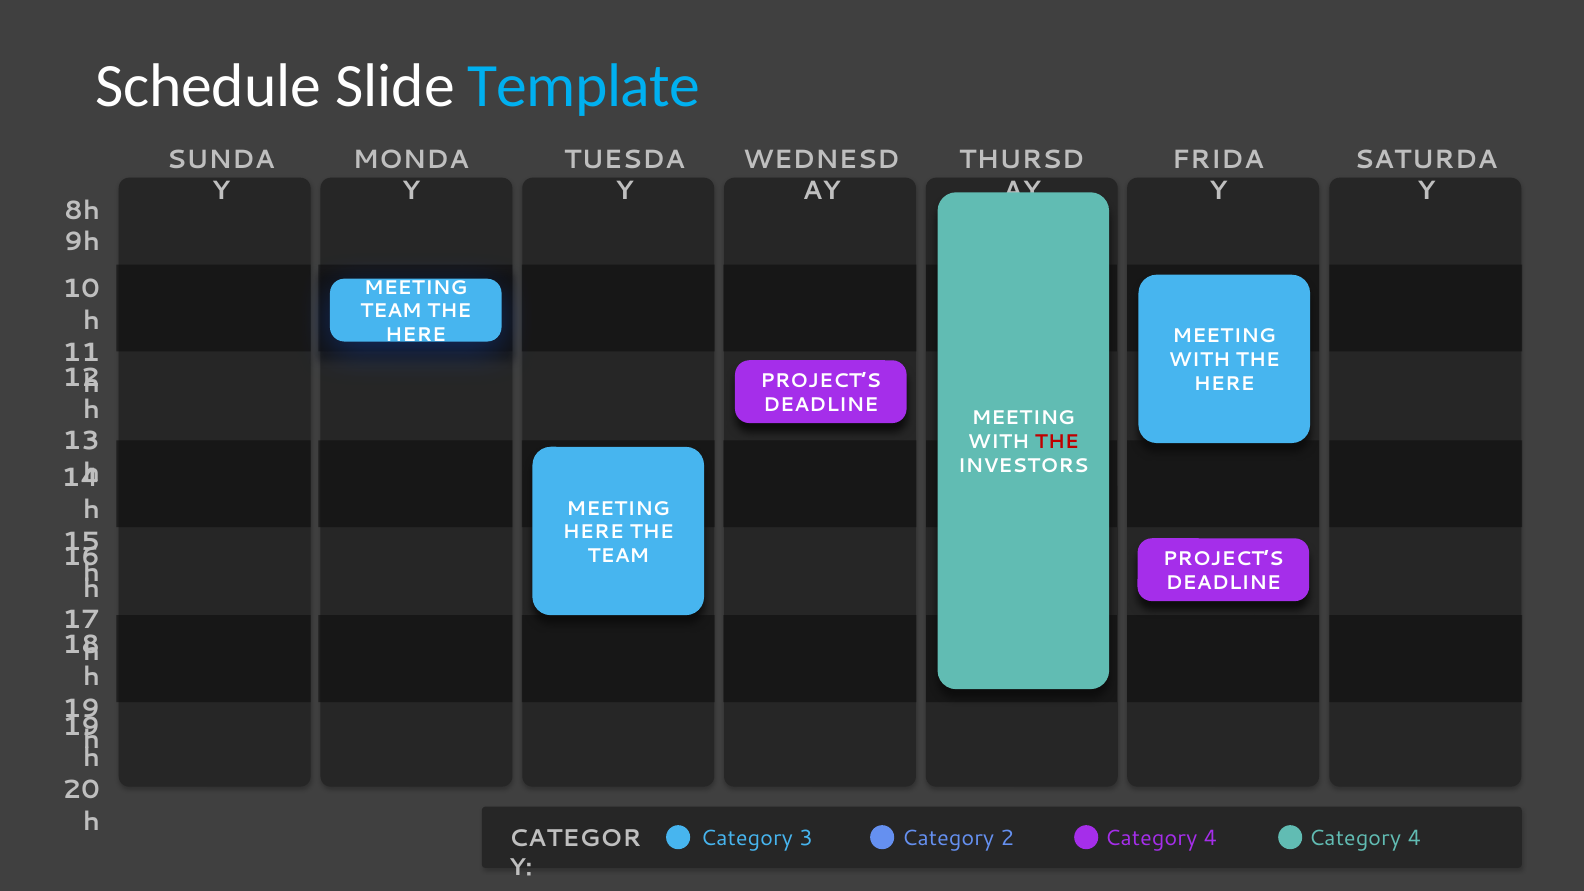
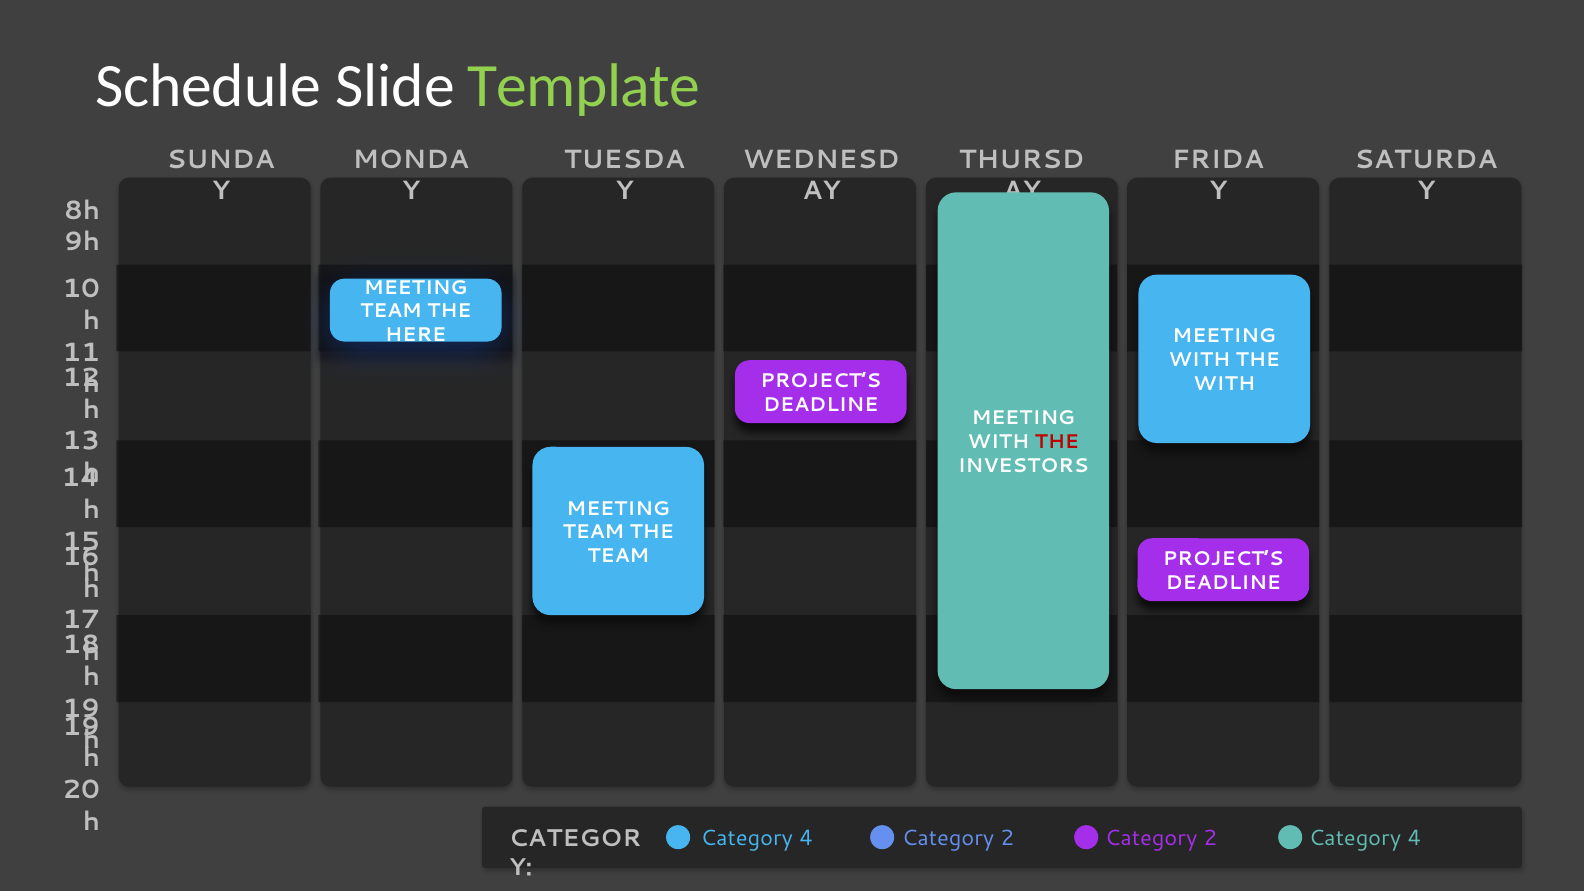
Template colour: light blue -> light green
HERE at (1224, 384): HERE -> WITH
HERE at (593, 532): HERE -> TEAM
3 at (806, 839): 3 -> 4
2 Category 4: 4 -> 2
